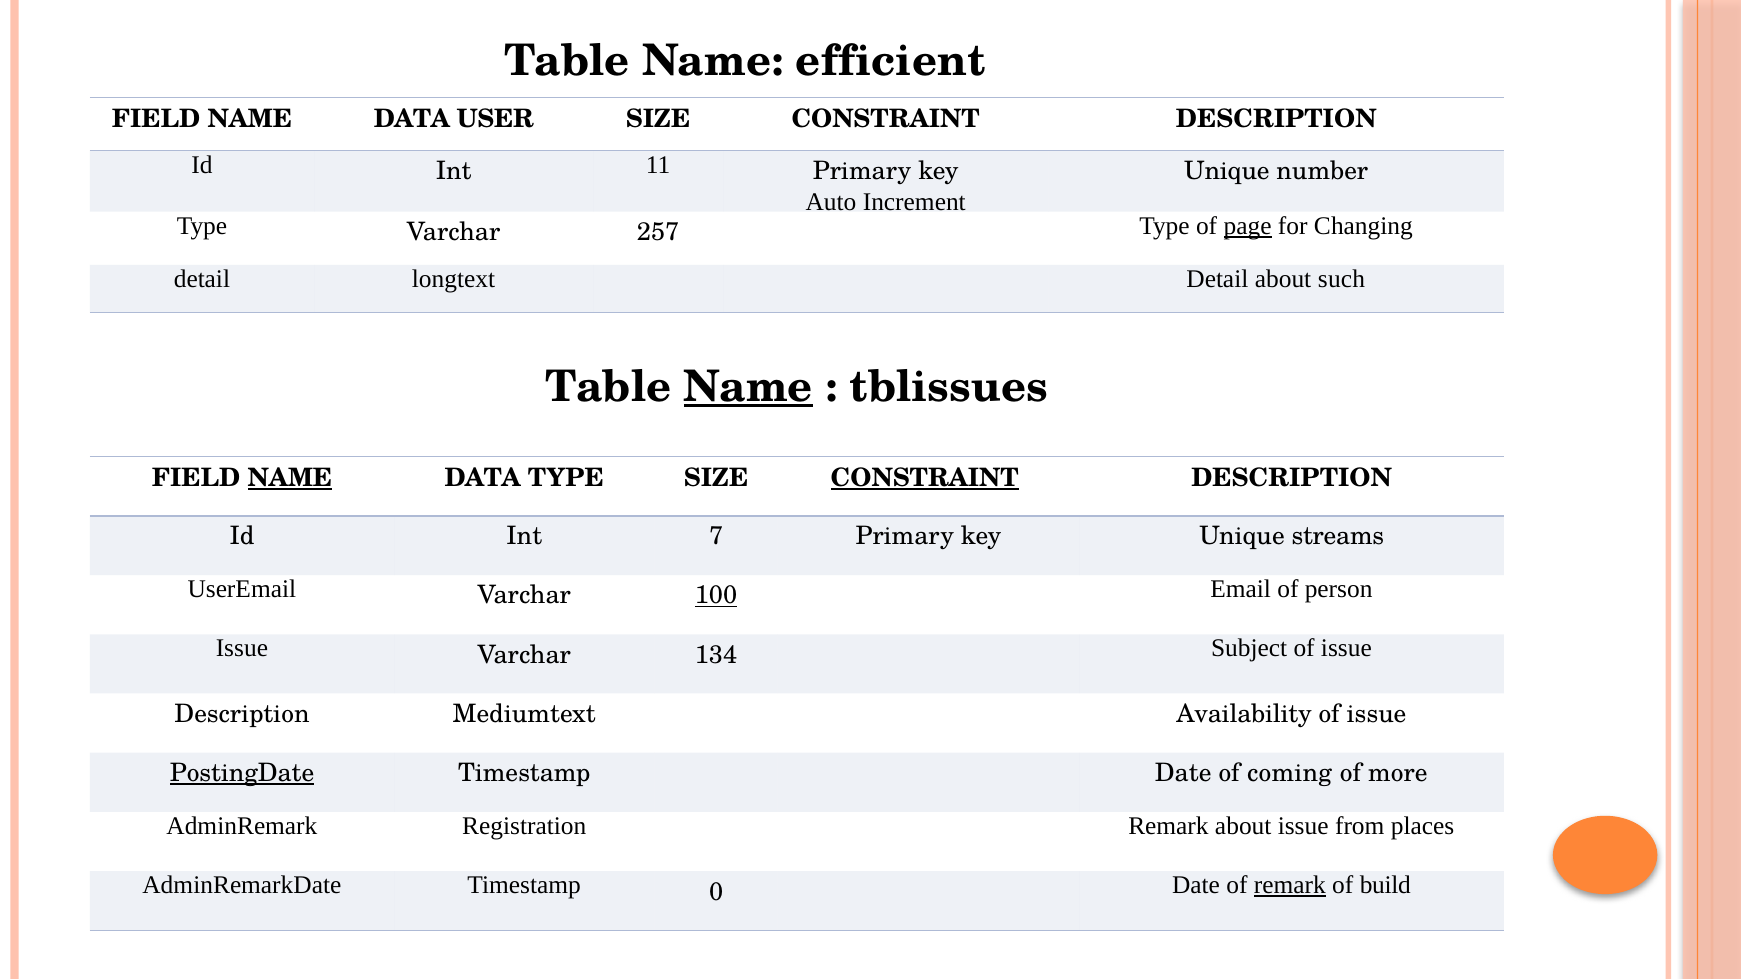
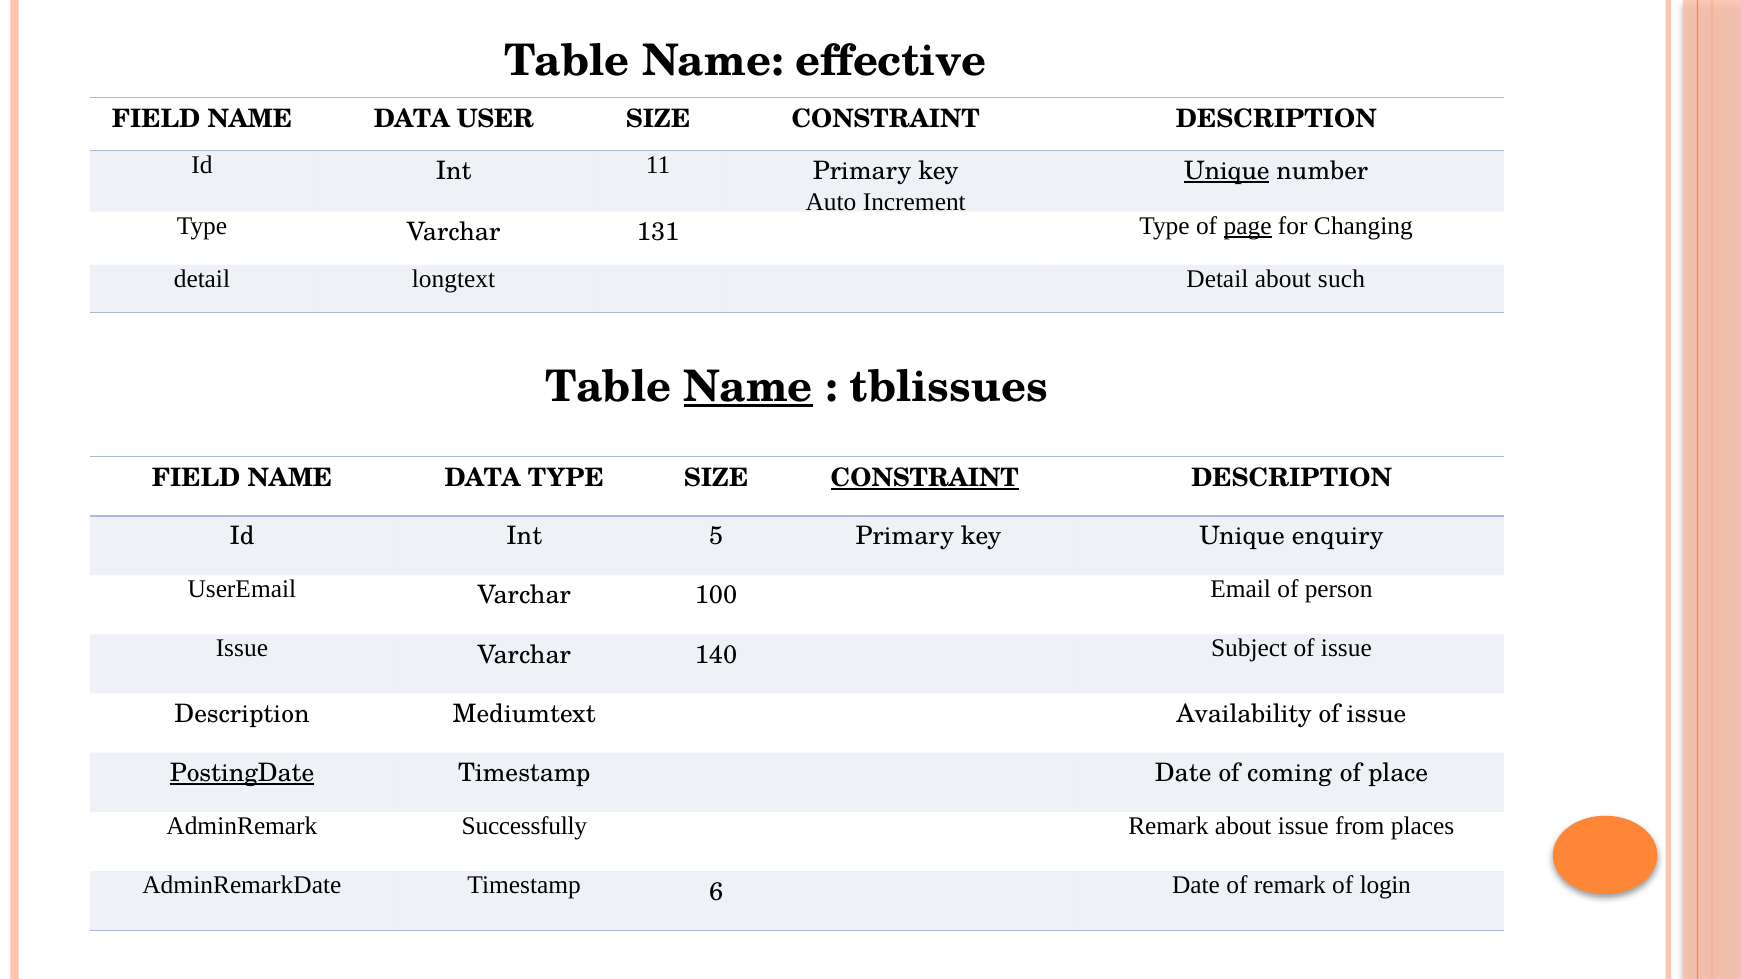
efficient: efficient -> effective
Unique at (1227, 171) underline: none -> present
257: 257 -> 131
NAME at (290, 478) underline: present -> none
7: 7 -> 5
streams: streams -> enquiry
100 underline: present -> none
134: 134 -> 140
more: more -> place
Registration: Registration -> Successfully
0: 0 -> 6
remark at (1290, 886) underline: present -> none
build: build -> login
